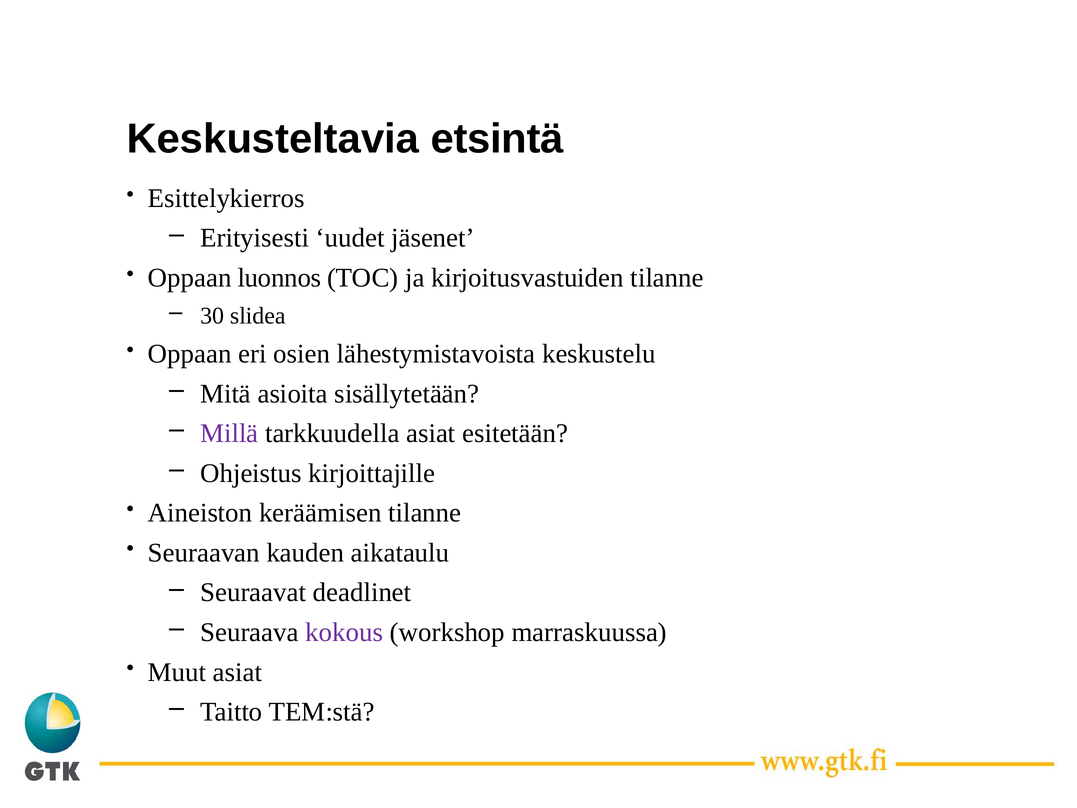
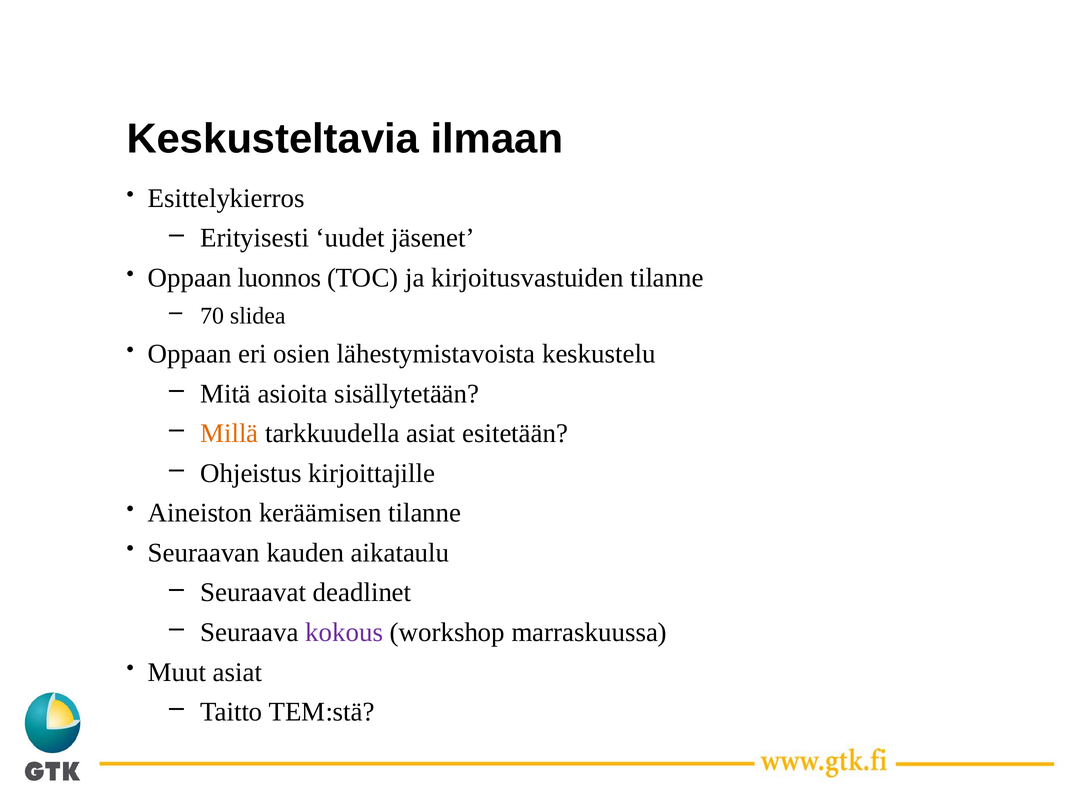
etsintä: etsintä -> ilmaan
30: 30 -> 70
Millä colour: purple -> orange
